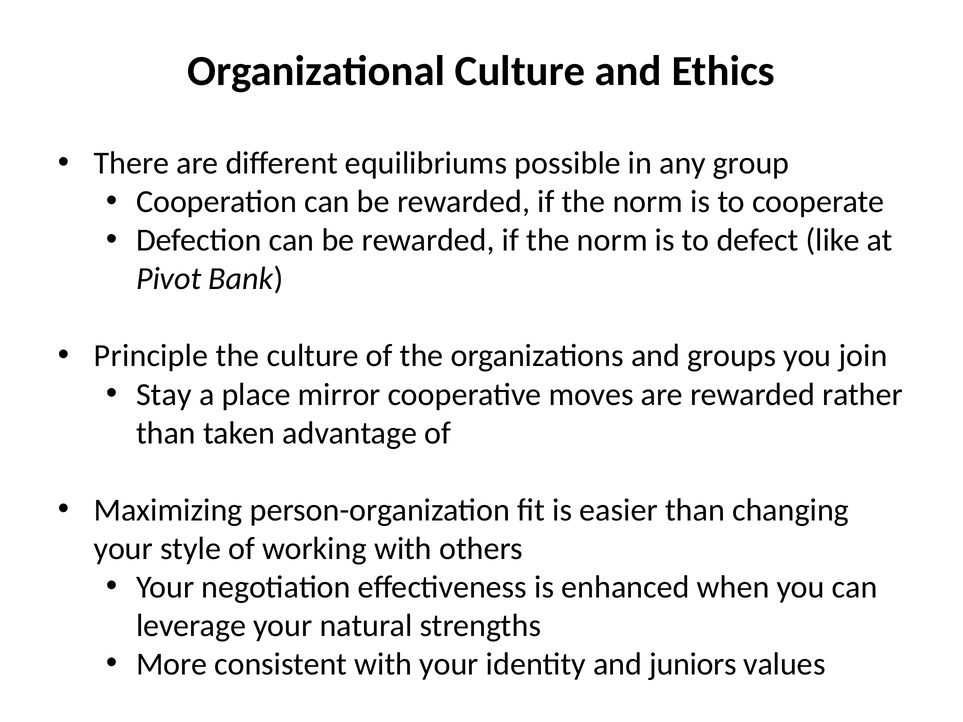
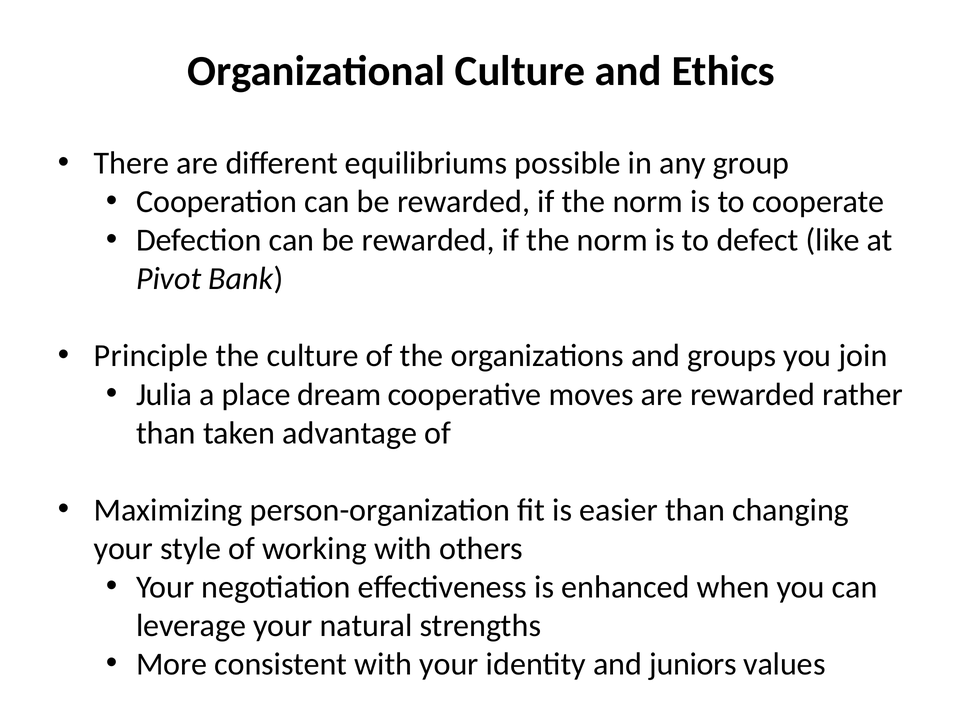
Stay: Stay -> Julia
mirror: mirror -> dream
